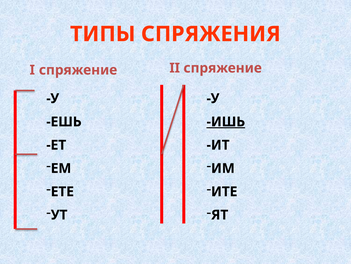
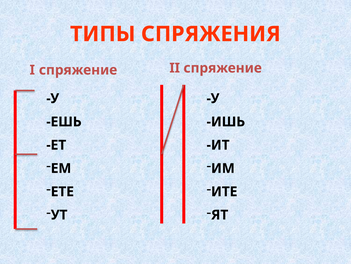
ИШЬ underline: present -> none
